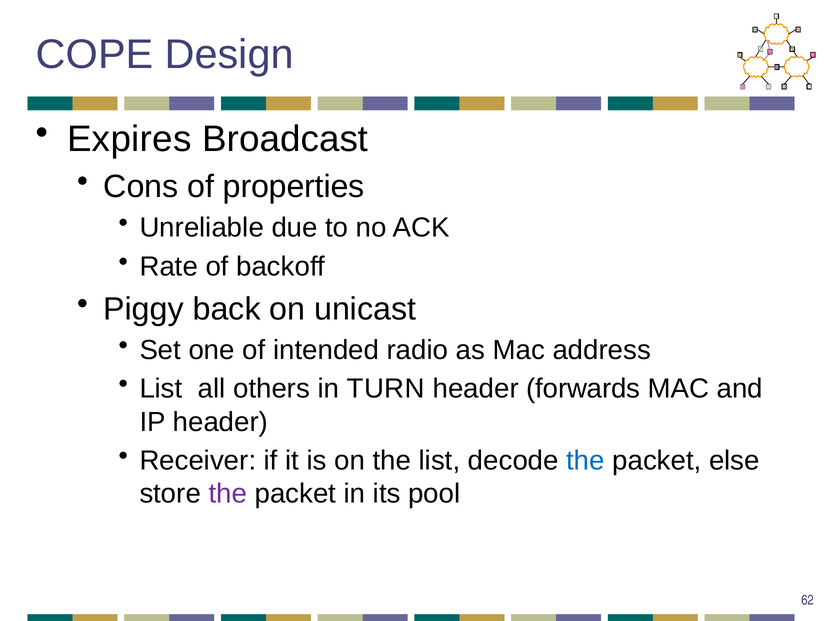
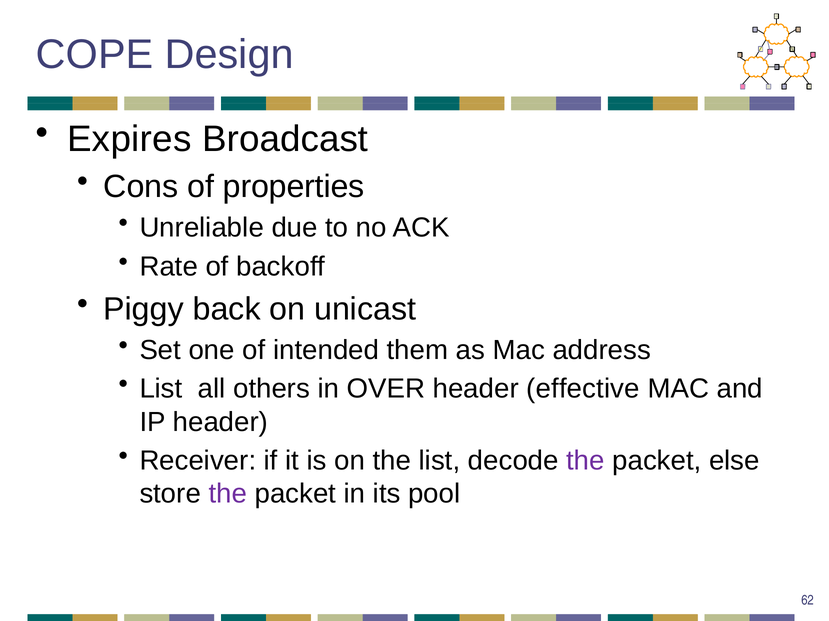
radio: radio -> them
TURN: TURN -> OVER
forwards: forwards -> effective
the at (585, 461) colour: blue -> purple
